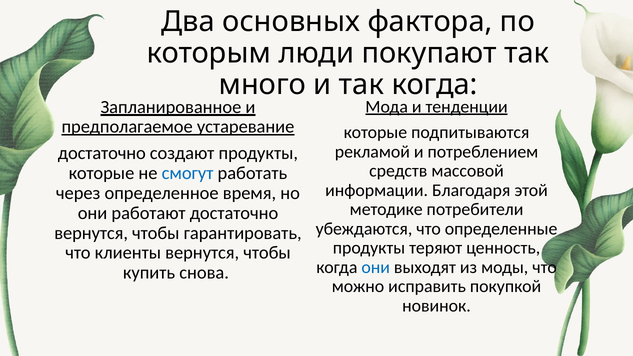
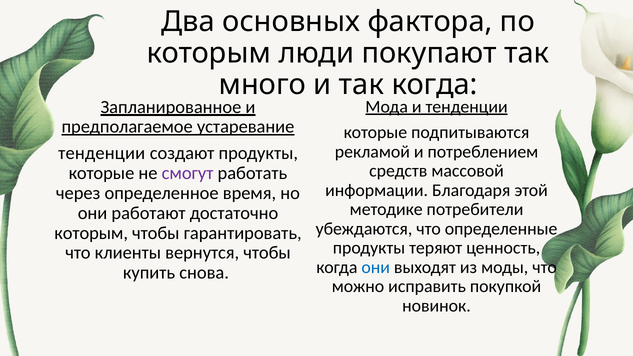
достаточно at (102, 153): достаточно -> тенденции
смогут colour: blue -> purple
вернутся at (91, 233): вернутся -> которым
